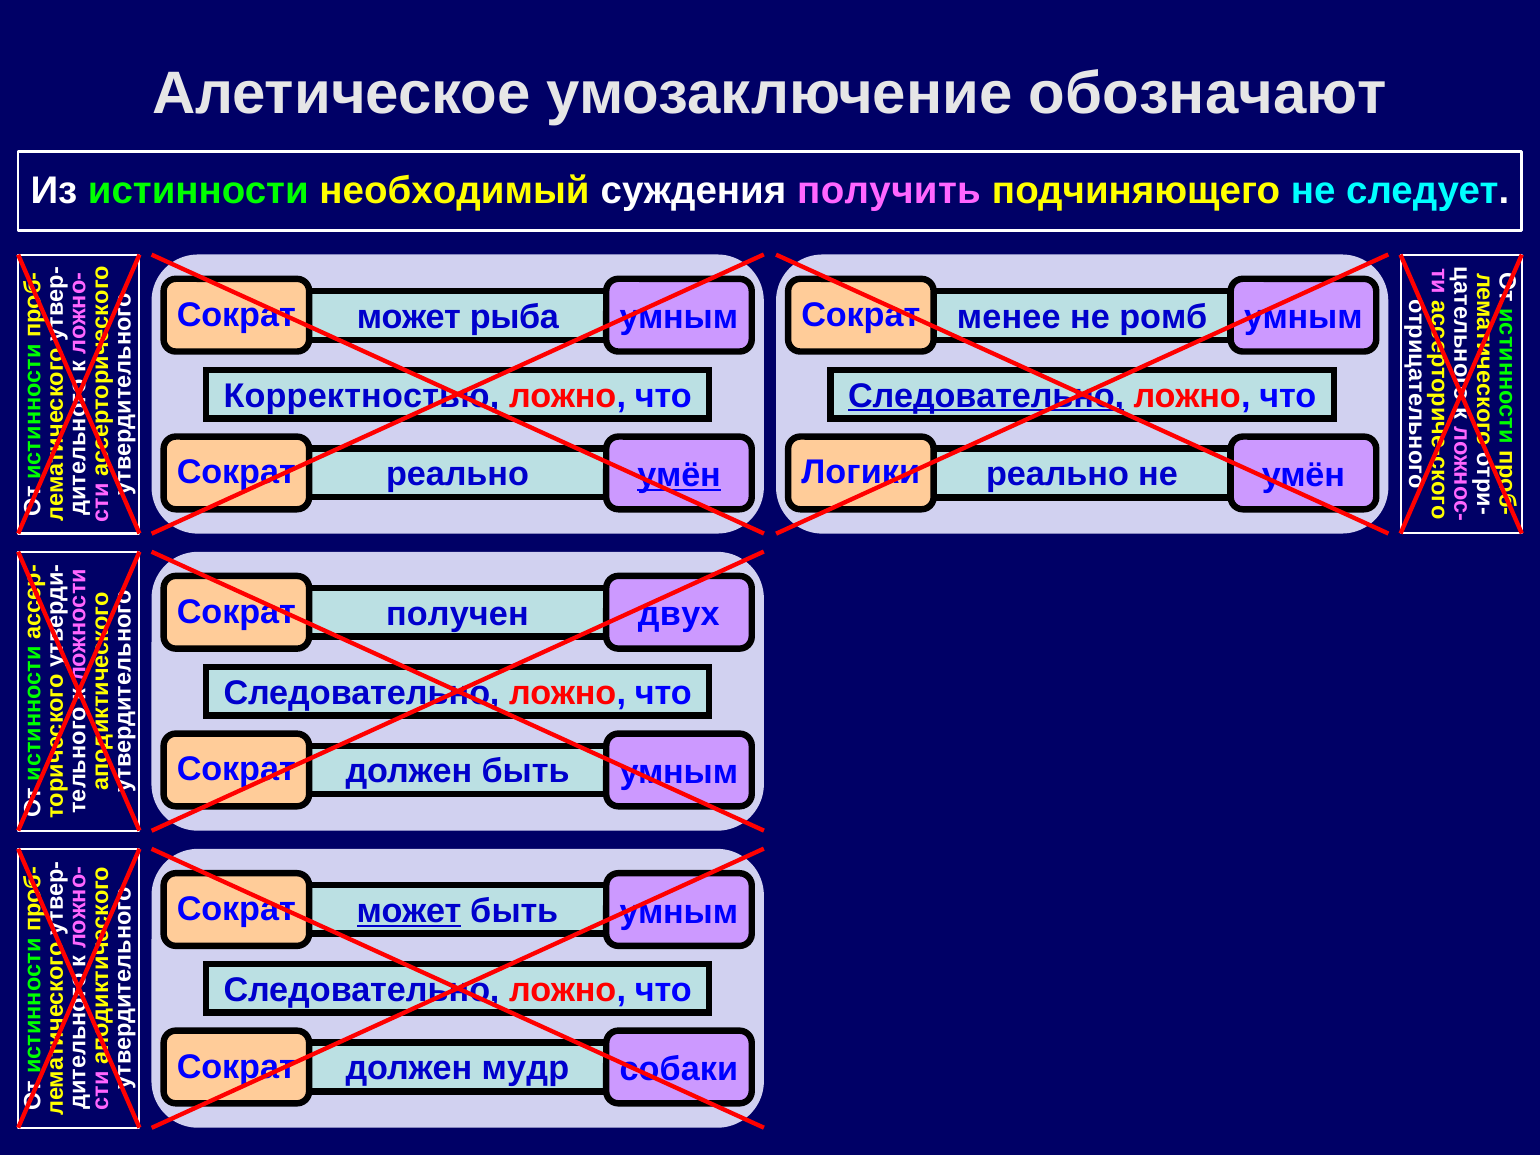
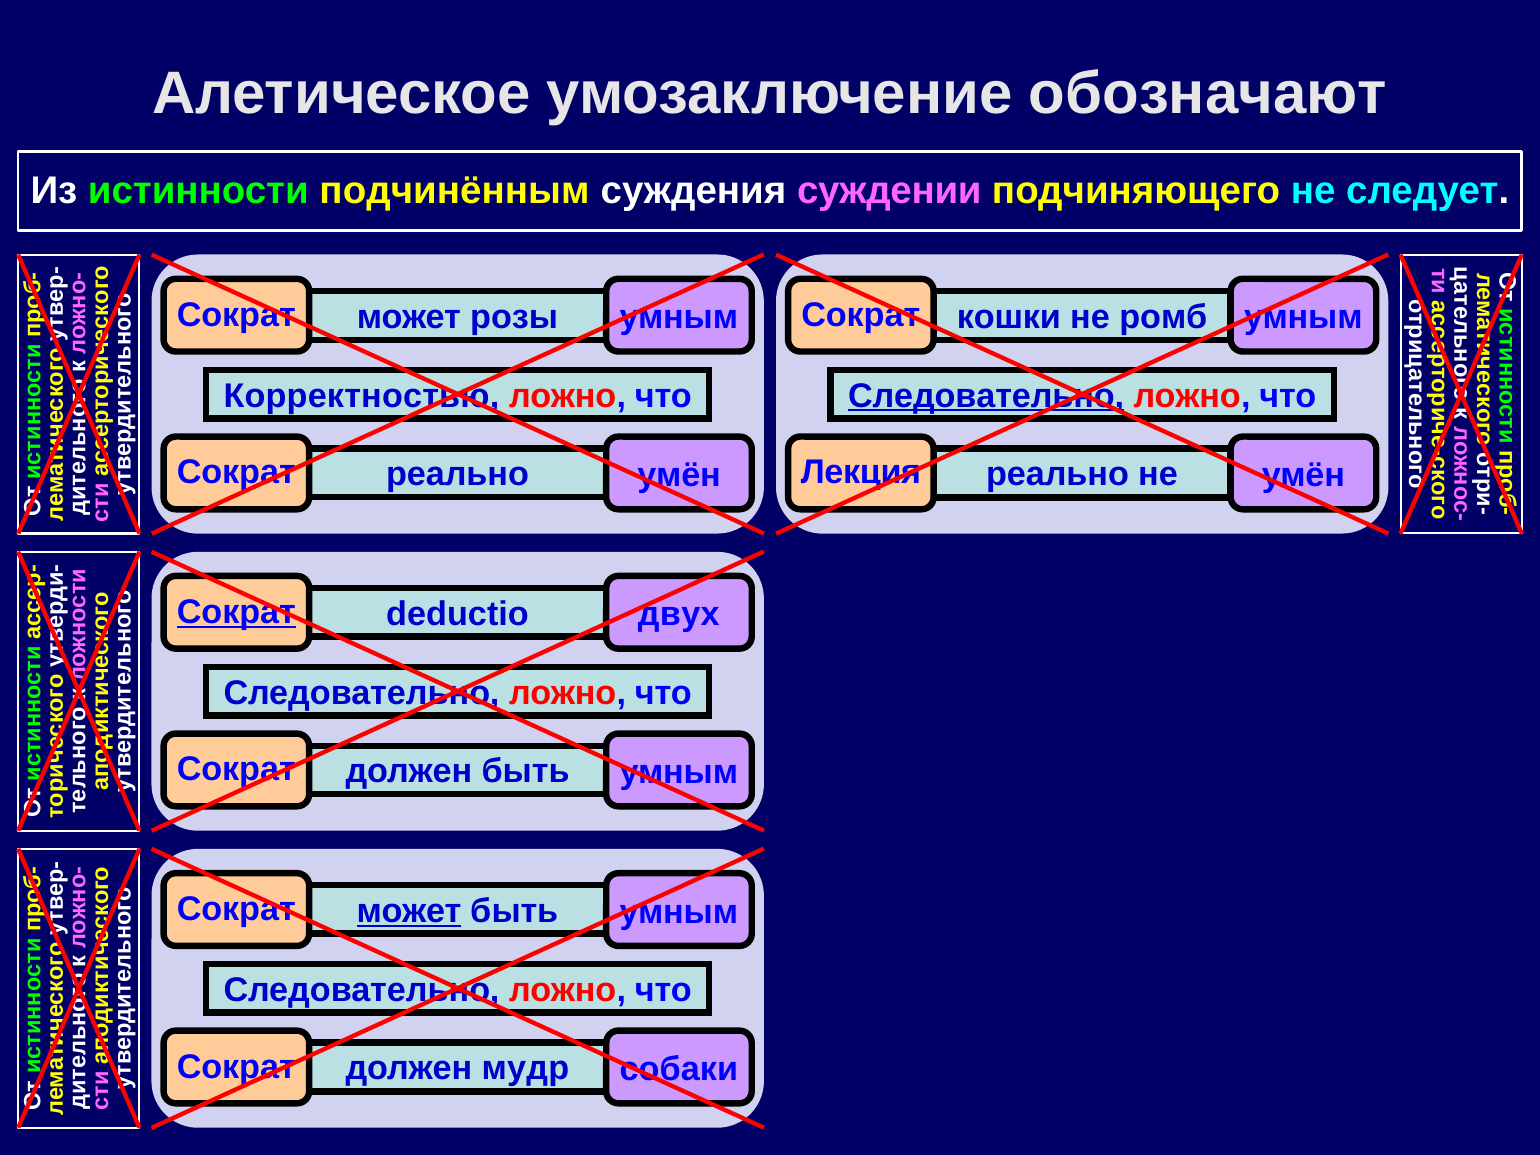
необходимый: необходимый -> подчинённым
получить: получить -> суждении
рыба: рыба -> розы
менее: менее -> кошки
умён at (679, 475) underline: present -> none
Логики: Логики -> Лекция
Сократ at (236, 612) underline: none -> present
получен: получен -> deductio
